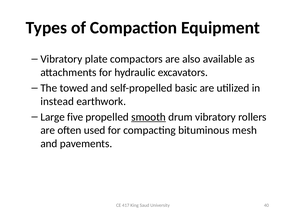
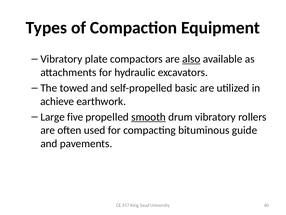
also underline: none -> present
instead: instead -> achieve
mesh: mesh -> guide
